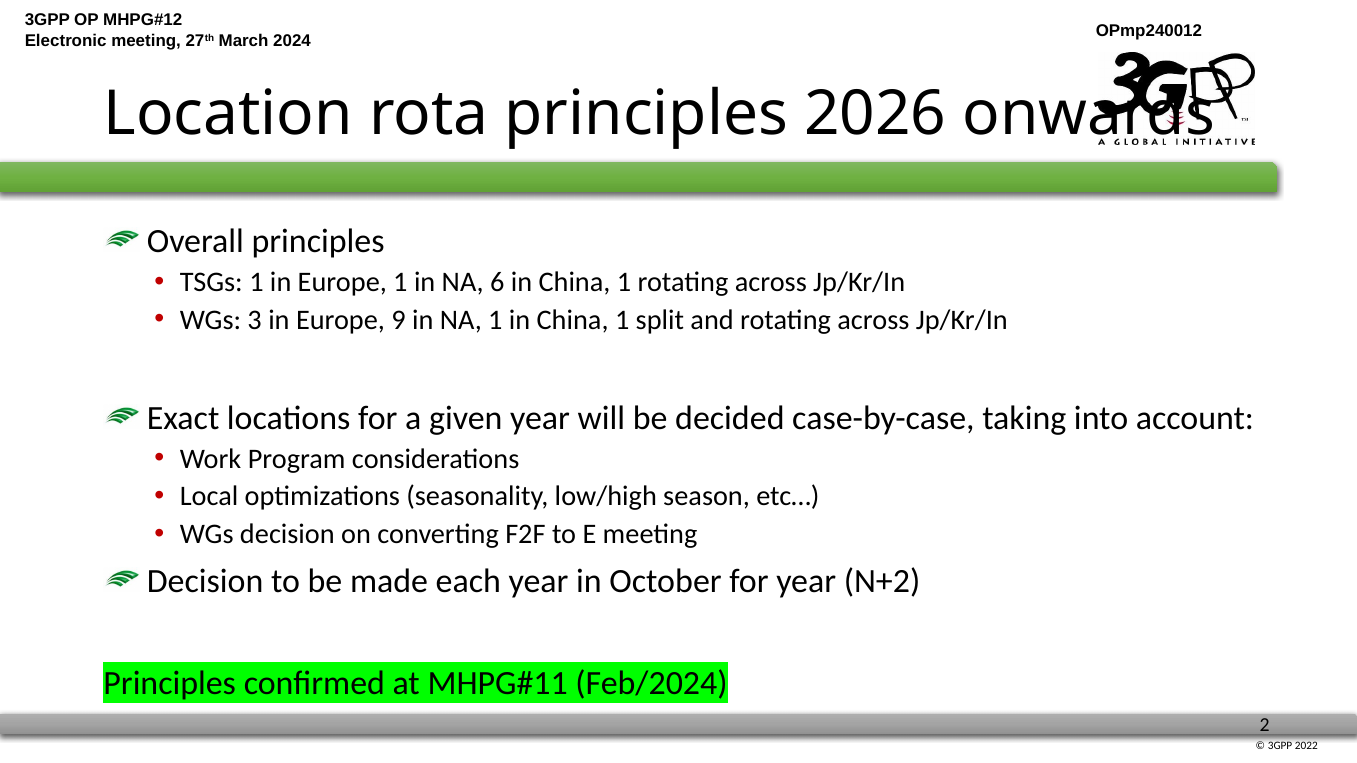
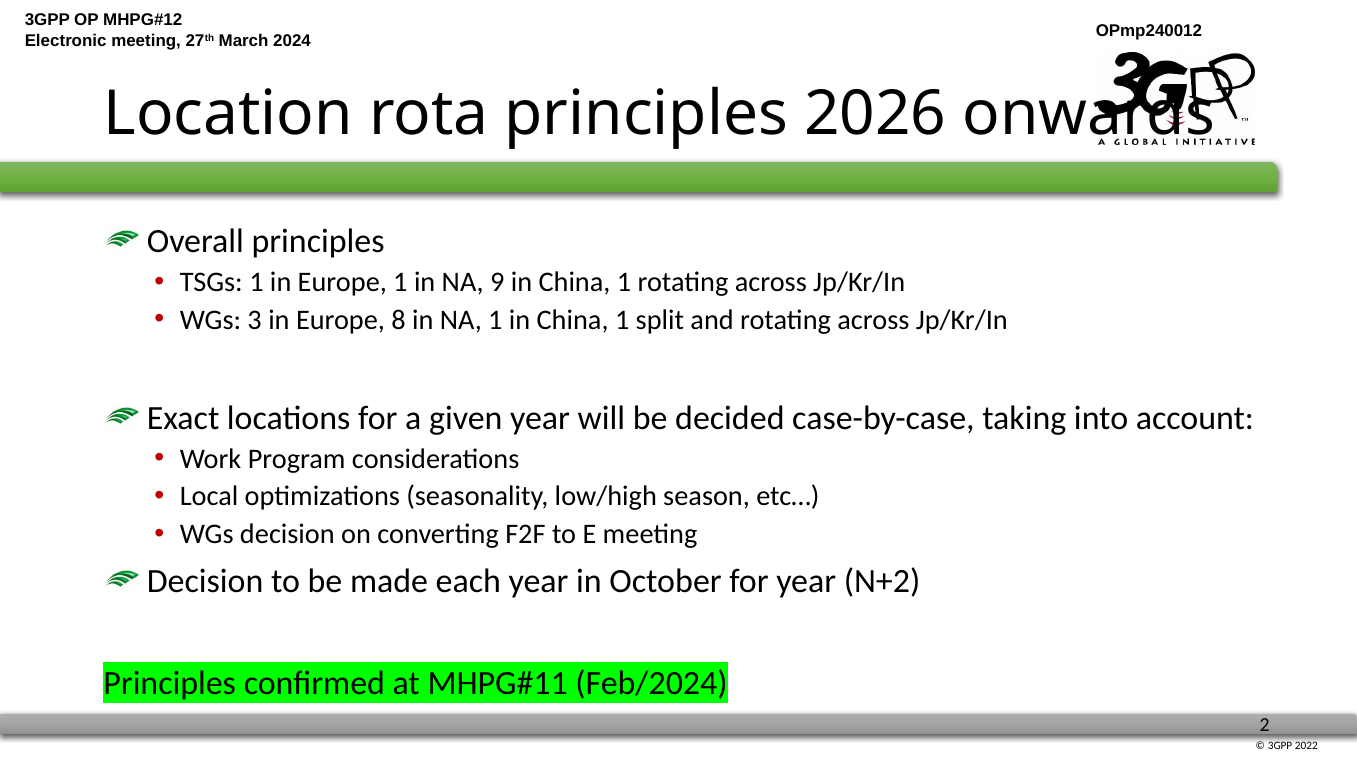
6: 6 -> 9
9: 9 -> 8
